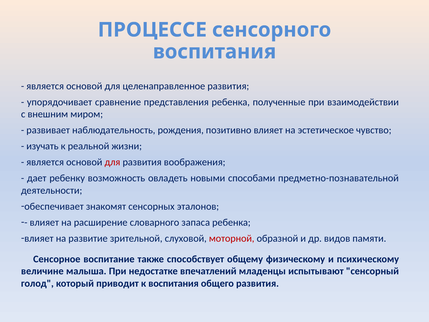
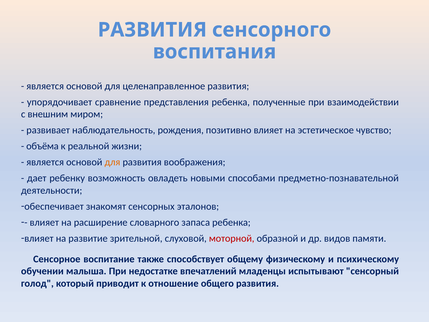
ПРОЦЕССЕ at (152, 30): ПРОЦЕССЕ -> РАЗВИТИЯ
изучать: изучать -> объёма
для at (112, 162) colour: red -> orange
величине: величине -> обучении
к воспитания: воспитания -> отношение
